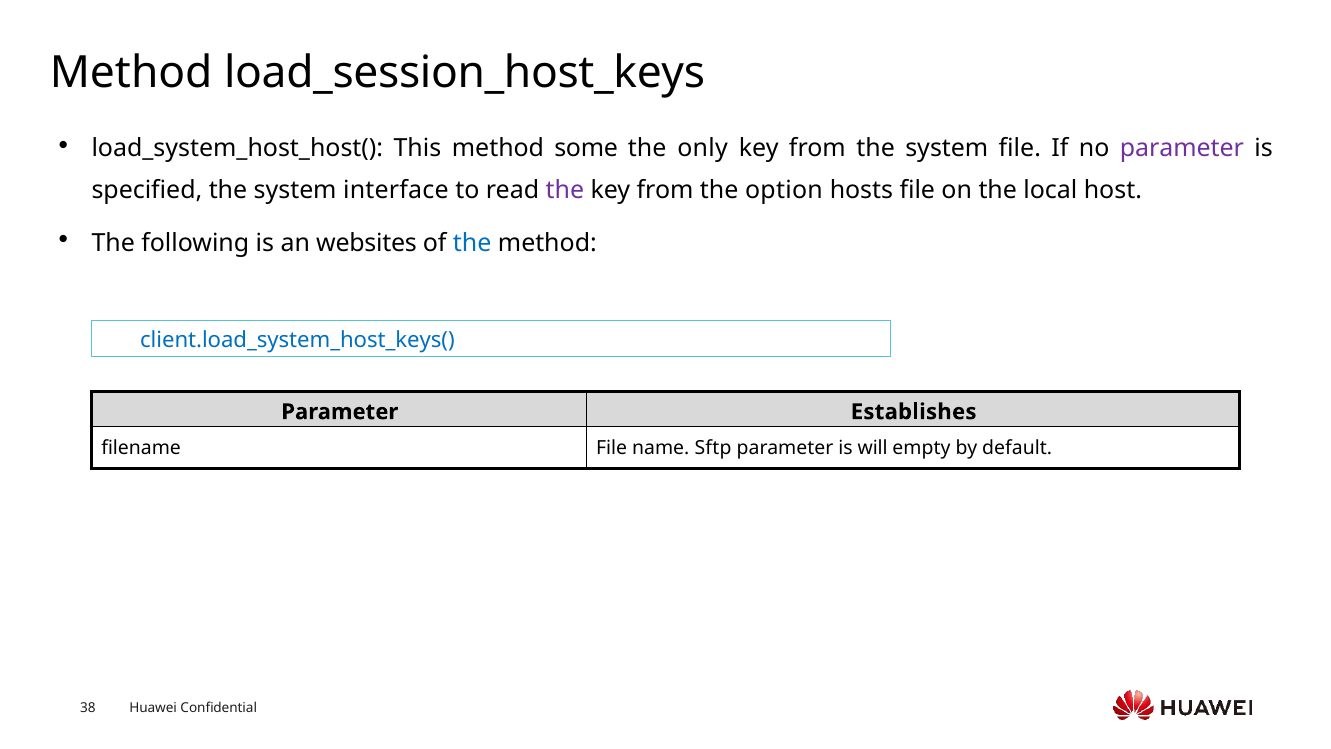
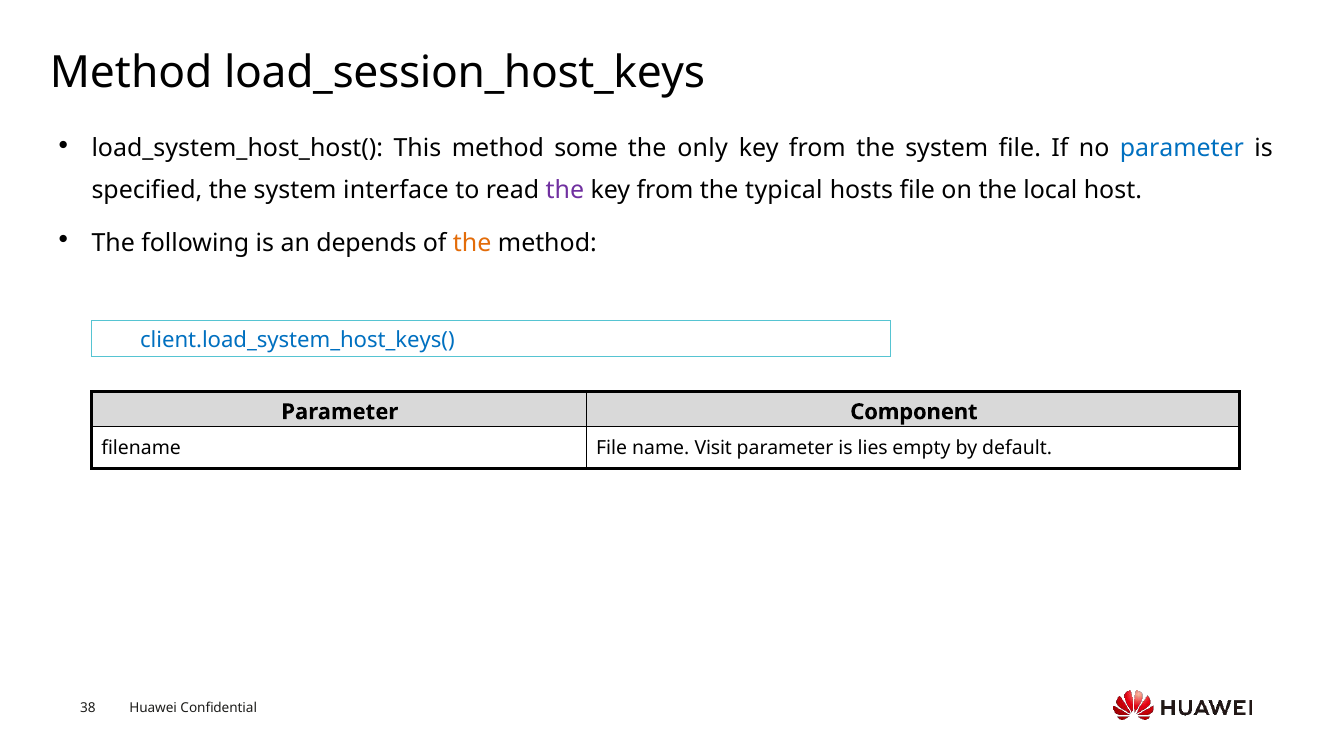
parameter at (1182, 148) colour: purple -> blue
option: option -> typical
websites: websites -> depends
the at (472, 243) colour: blue -> orange
Establishes: Establishes -> Component
Sftp: Sftp -> Visit
will: will -> lies
